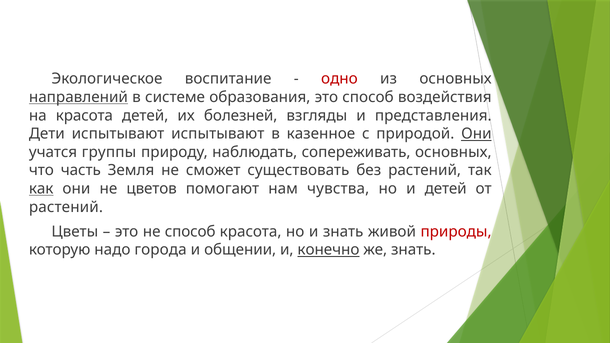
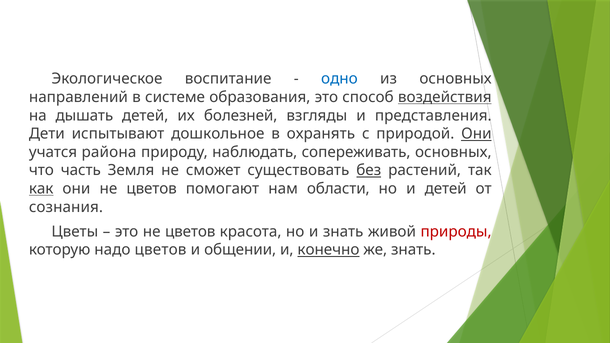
одно colour: red -> blue
направлений underline: present -> none
воздействия underline: none -> present
на красота: красота -> дышать
испытывают испытывают: испытывают -> дошкольное
казенное: казенное -> охранять
группы: группы -> района
без underline: none -> present
чувства: чувства -> области
растений at (66, 207): растений -> сознания
это не способ: способ -> цветов
надо города: города -> цветов
